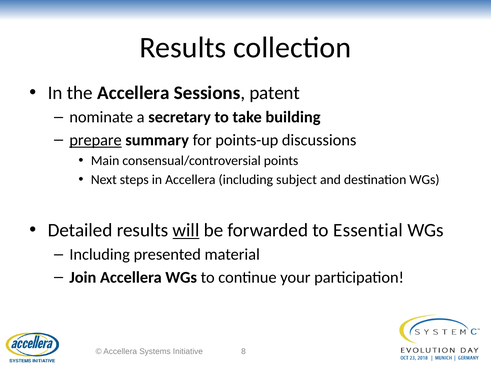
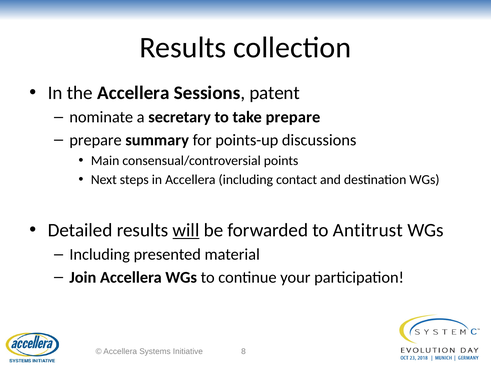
take building: building -> prepare
prepare at (96, 140) underline: present -> none
subject: subject -> contact
Essential: Essential -> Antitrust
